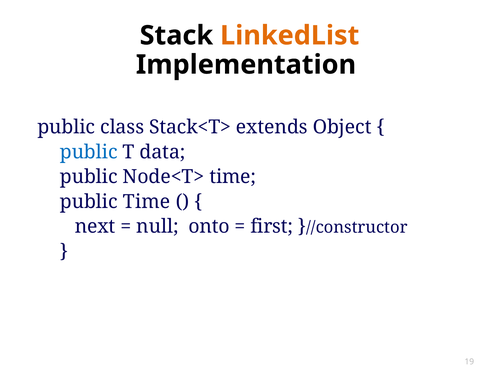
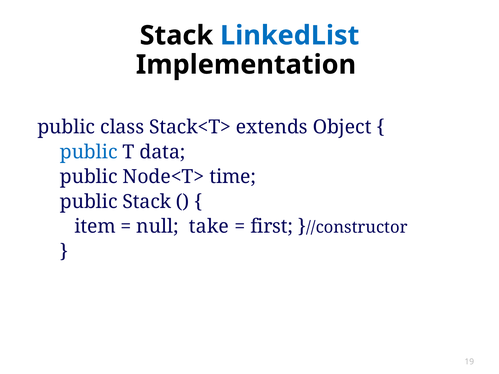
LinkedList colour: orange -> blue
public Time: Time -> Stack
next: next -> item
onto: onto -> take
